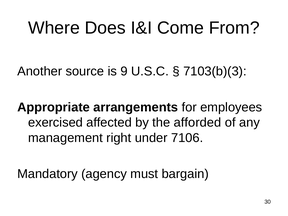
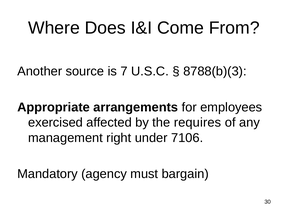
9: 9 -> 7
7103(b)(3: 7103(b)(3 -> 8788(b)(3
afforded: afforded -> requires
